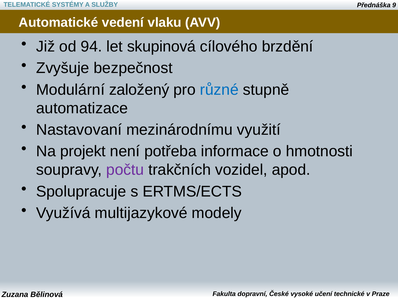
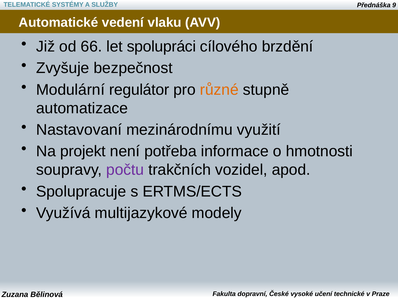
94: 94 -> 66
skupinová: skupinová -> spolupráci
založený: založený -> regulátor
různé colour: blue -> orange
